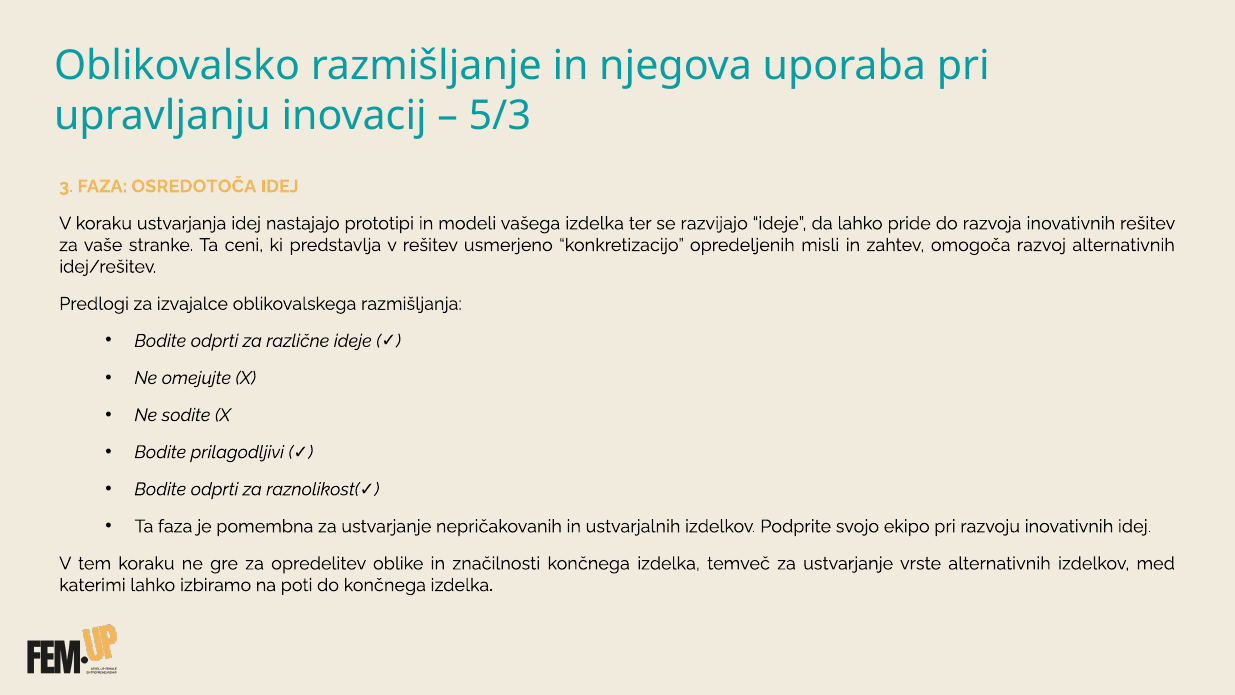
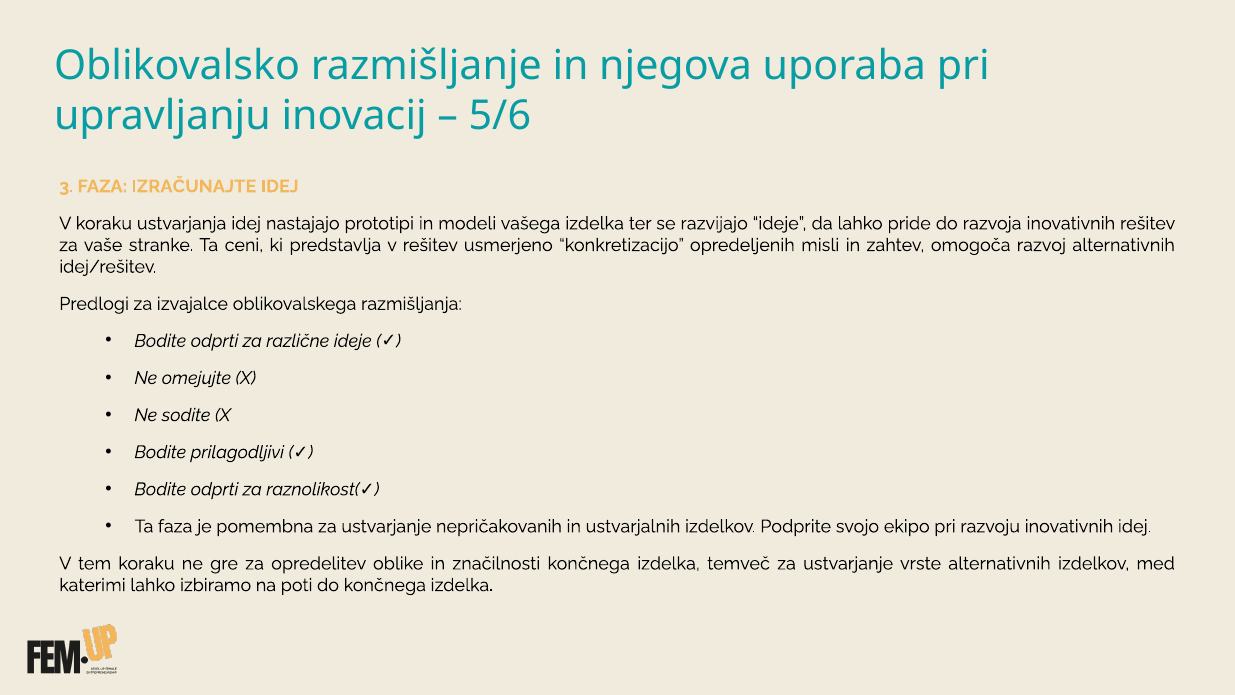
5/3: 5/3 -> 5/6
OSREDOTOČA: OSREDOTOČA -> IZRAČUNAJTE
